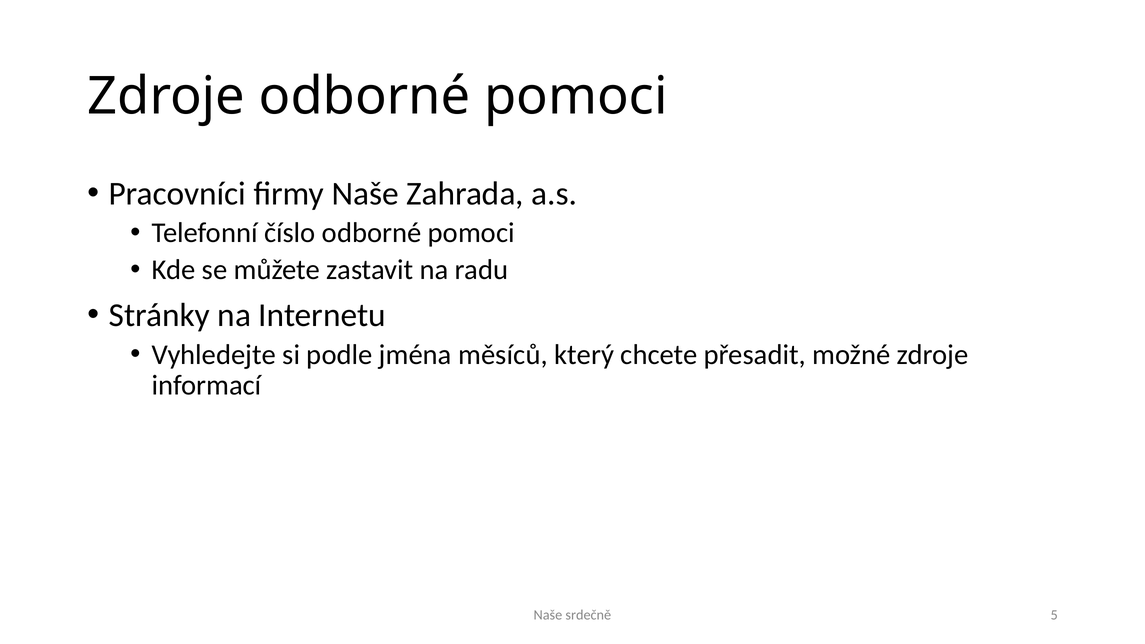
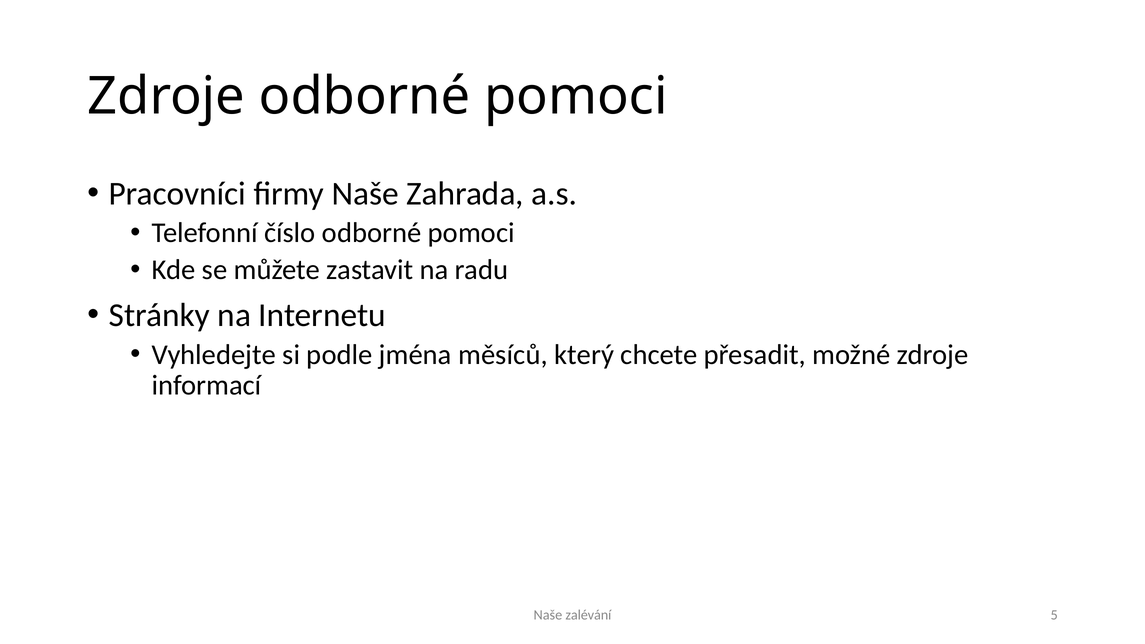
srdečně: srdečně -> zalévání
